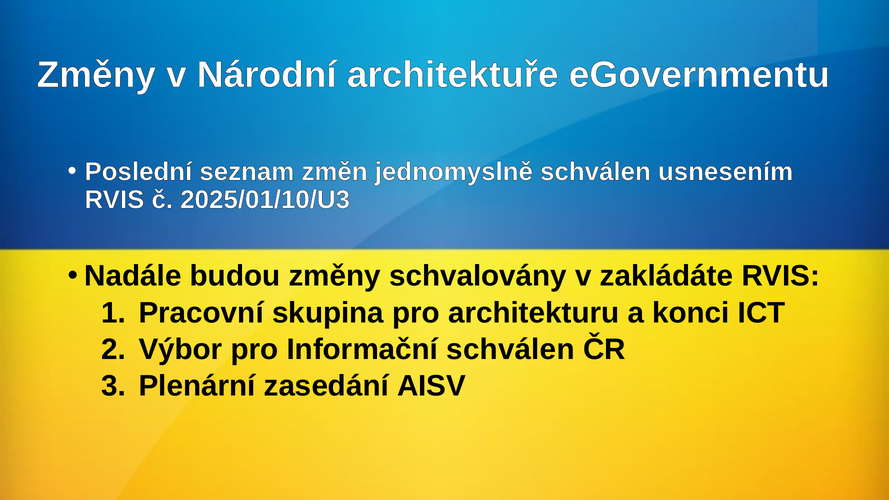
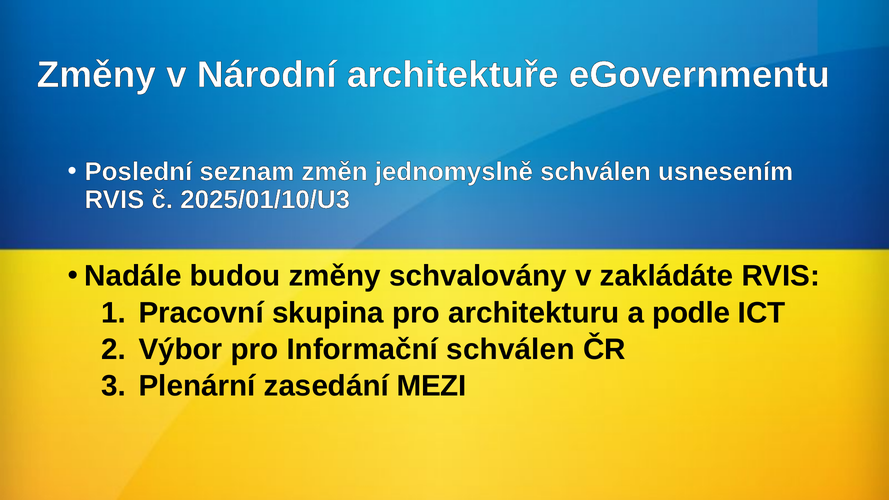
konci: konci -> podle
AISV: AISV -> MEZI
